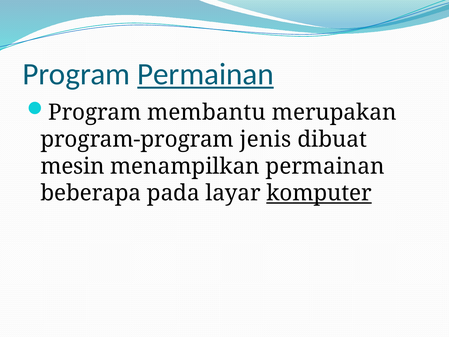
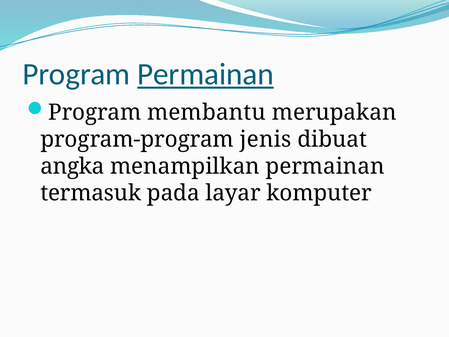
mesin: mesin -> angka
beberapa: beberapa -> termasuk
komputer underline: present -> none
